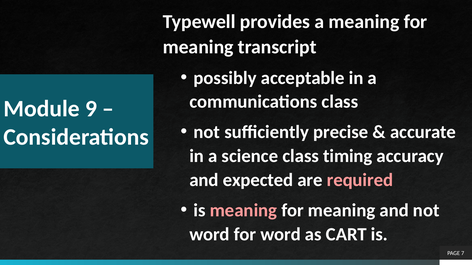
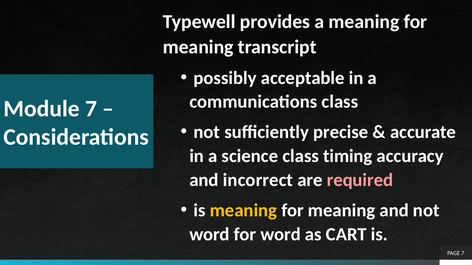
Module 9: 9 -> 7
expected: expected -> incorrect
meaning at (243, 211) colour: pink -> yellow
